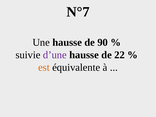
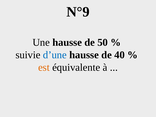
N°7: N°7 -> N°9
90: 90 -> 50
d’une colour: purple -> blue
22: 22 -> 40
